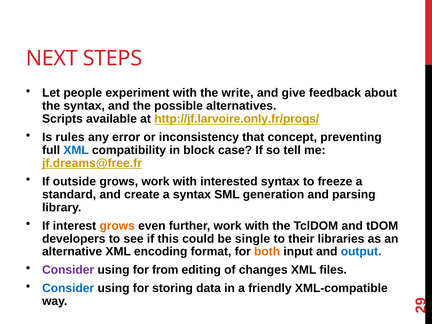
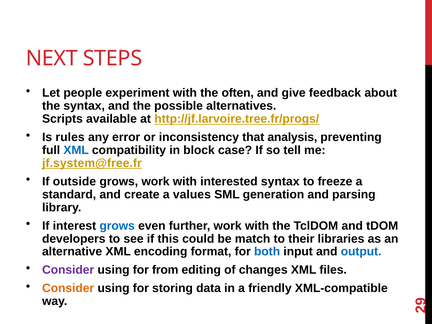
write: write -> often
http://jf.larvoire.only.fr/progs/: http://jf.larvoire.only.fr/progs/ -> http://jf.larvoire.tree.fr/progs/
concept: concept -> analysis
jf.dreams@free.fr: jf.dreams@free.fr -> jf.system@free.fr
a syntax: syntax -> values
grows at (117, 226) colour: orange -> blue
single: single -> match
both colour: orange -> blue
Consider at (68, 288) colour: blue -> orange
